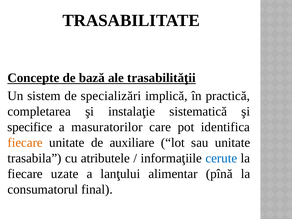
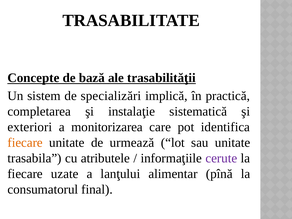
specifice: specifice -> exteriori
masuratorilor: masuratorilor -> monitorizarea
auxiliare: auxiliare -> urmează
cerute colour: blue -> purple
